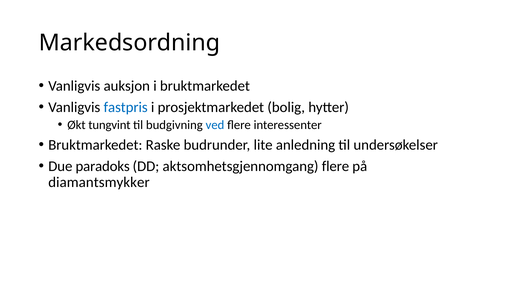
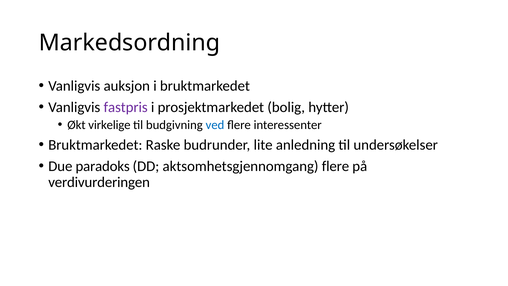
fastpris colour: blue -> purple
tungvint: tungvint -> virkelige
diamantsmykker: diamantsmykker -> verdivurderingen
